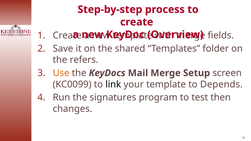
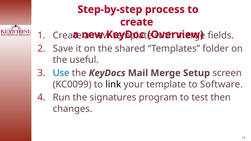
refers: refers -> useful
Use colour: orange -> blue
Depends: Depends -> Software
